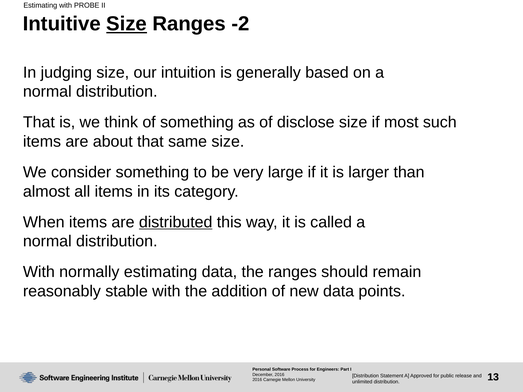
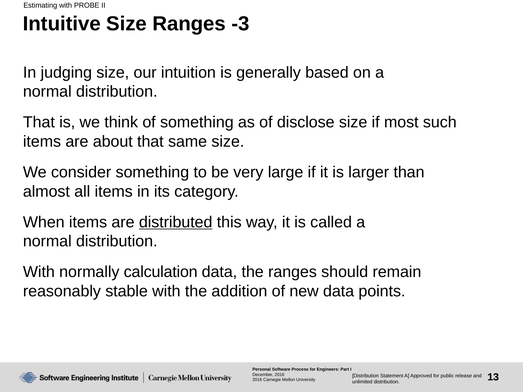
Size at (127, 24) underline: present -> none
-2: -2 -> -3
normally estimating: estimating -> calculation
